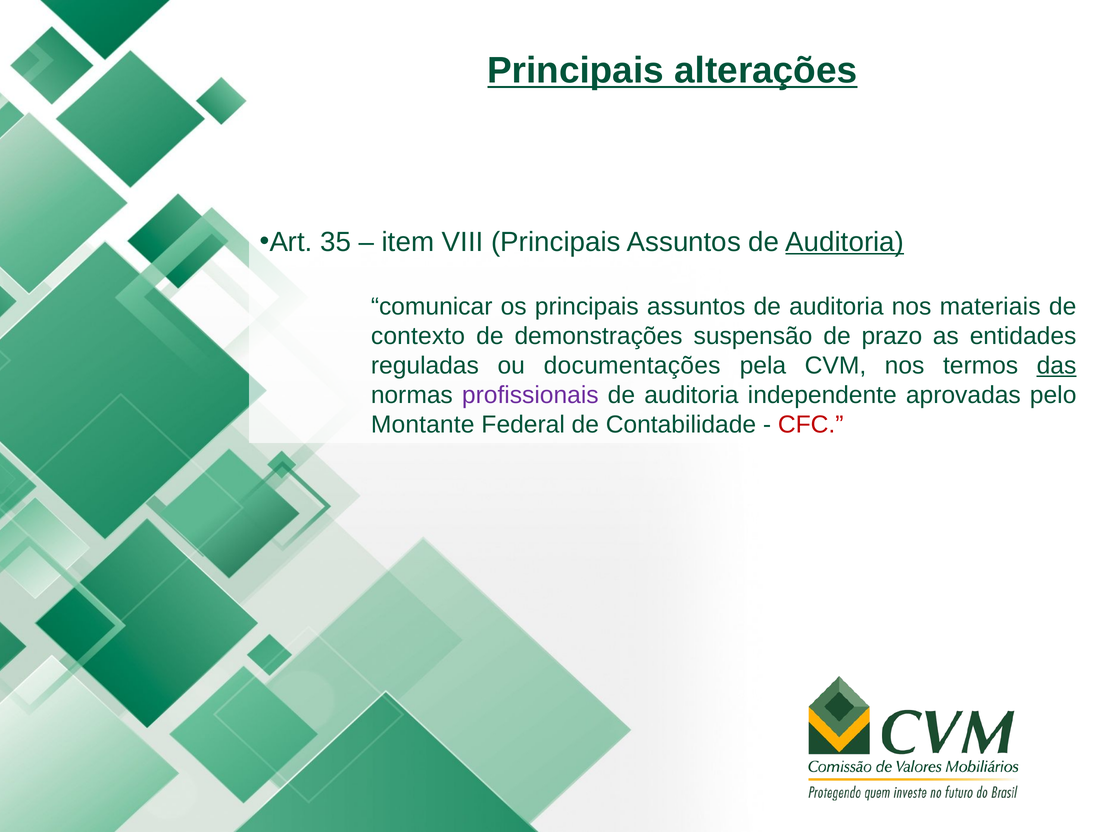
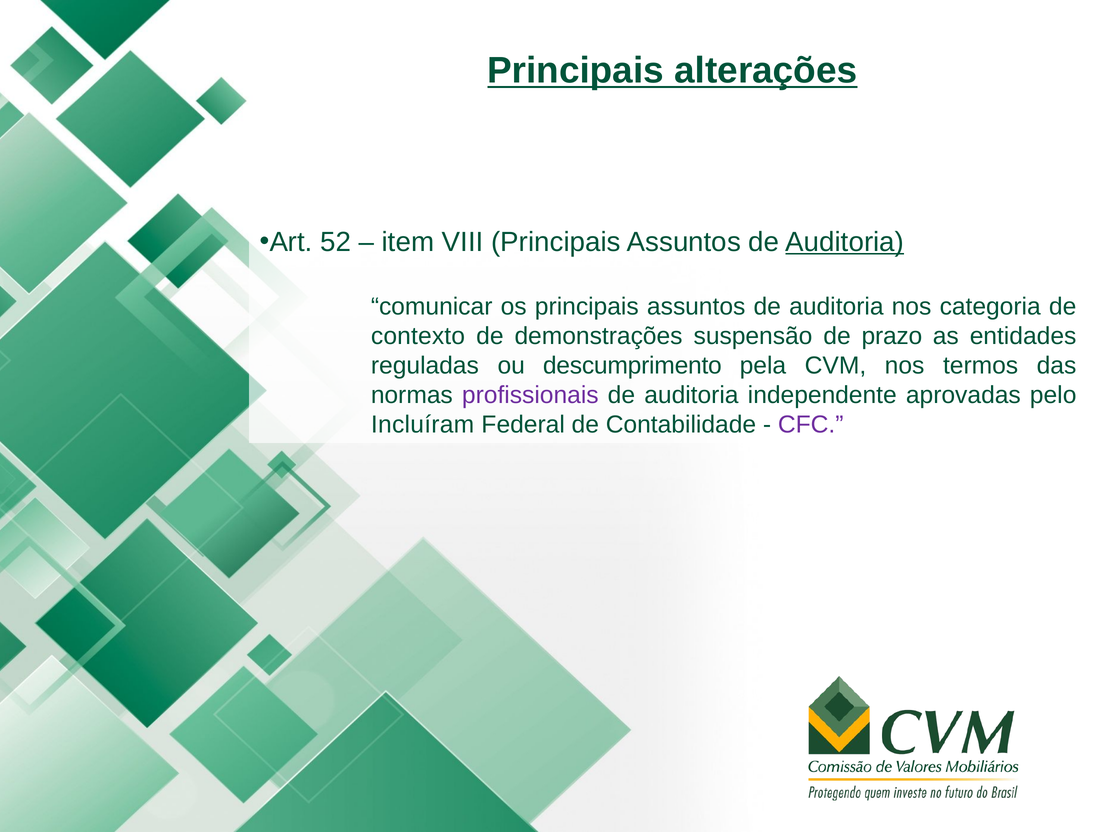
35: 35 -> 52
materiais: materiais -> categoria
documentações: documentações -> descumprimento
das underline: present -> none
Montante: Montante -> Incluíram
CFC colour: red -> purple
